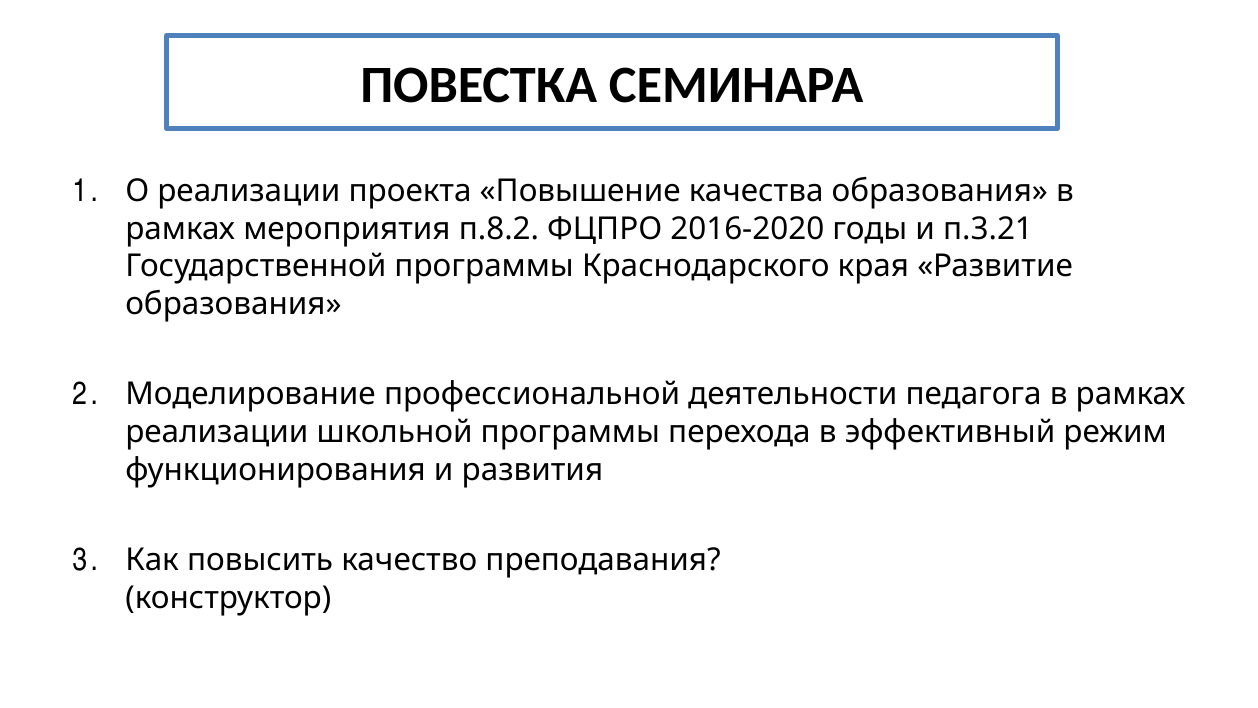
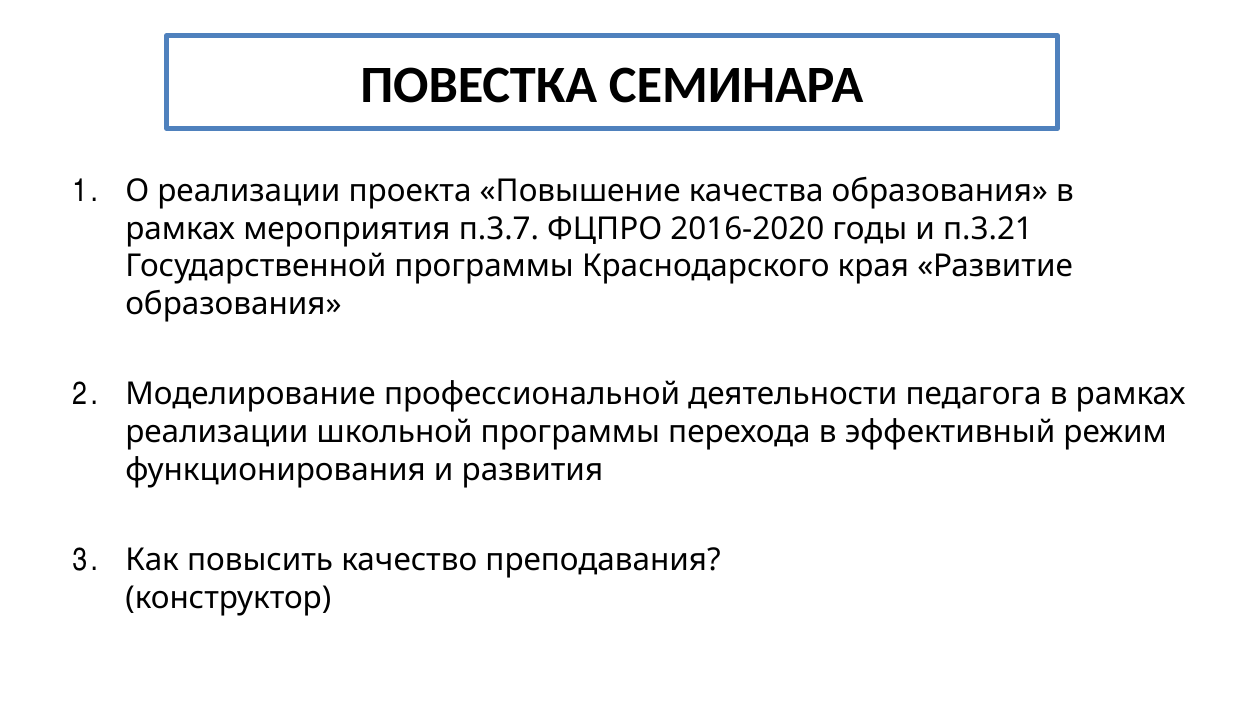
п.8.2: п.8.2 -> п.3.7
